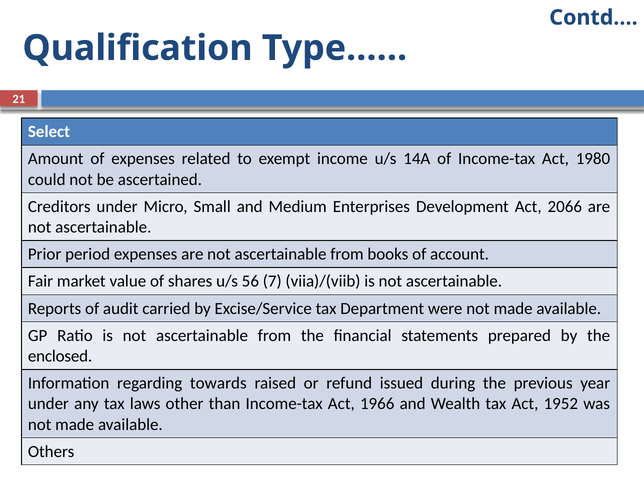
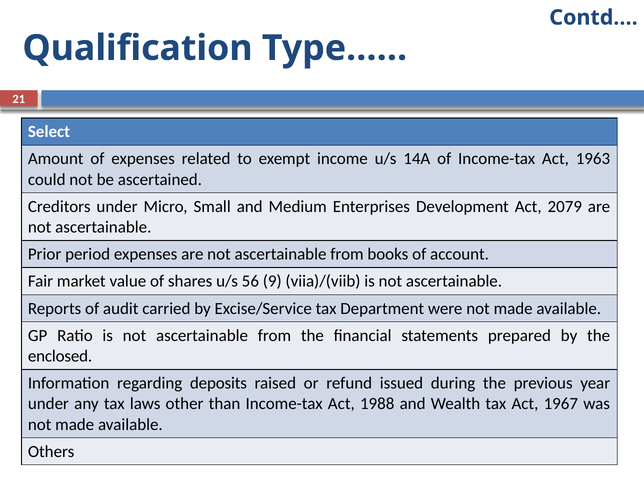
1980: 1980 -> 1963
2066: 2066 -> 2079
7: 7 -> 9
towards: towards -> deposits
1966: 1966 -> 1988
1952: 1952 -> 1967
